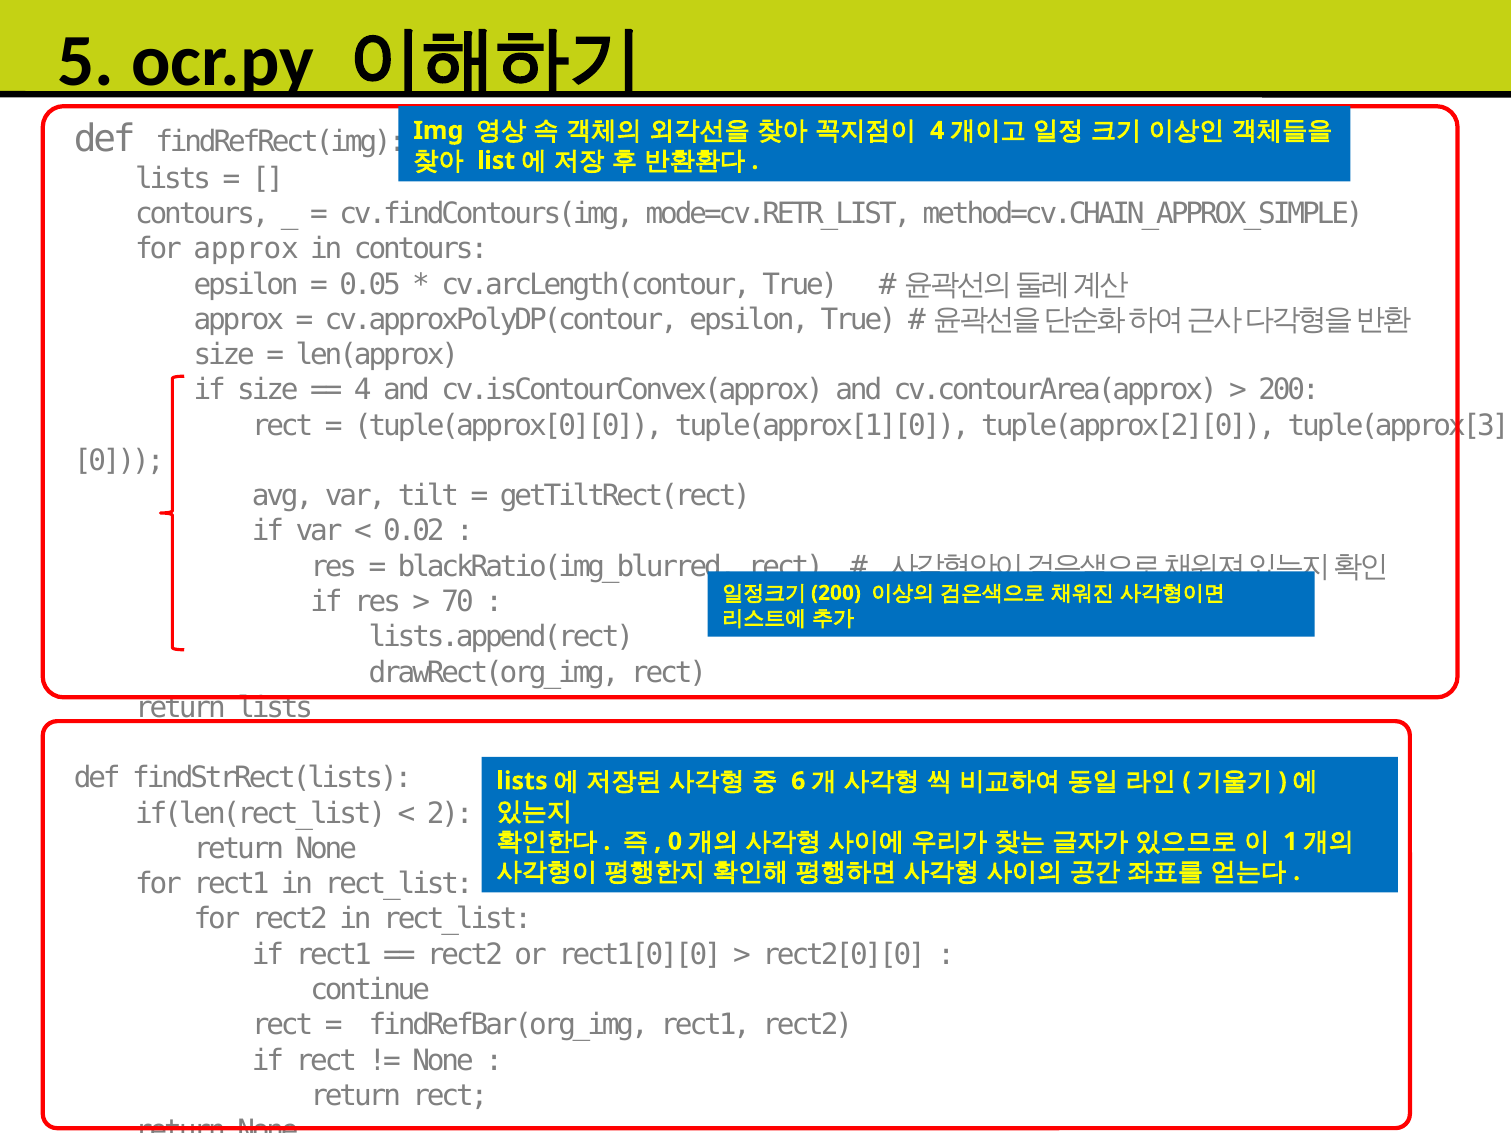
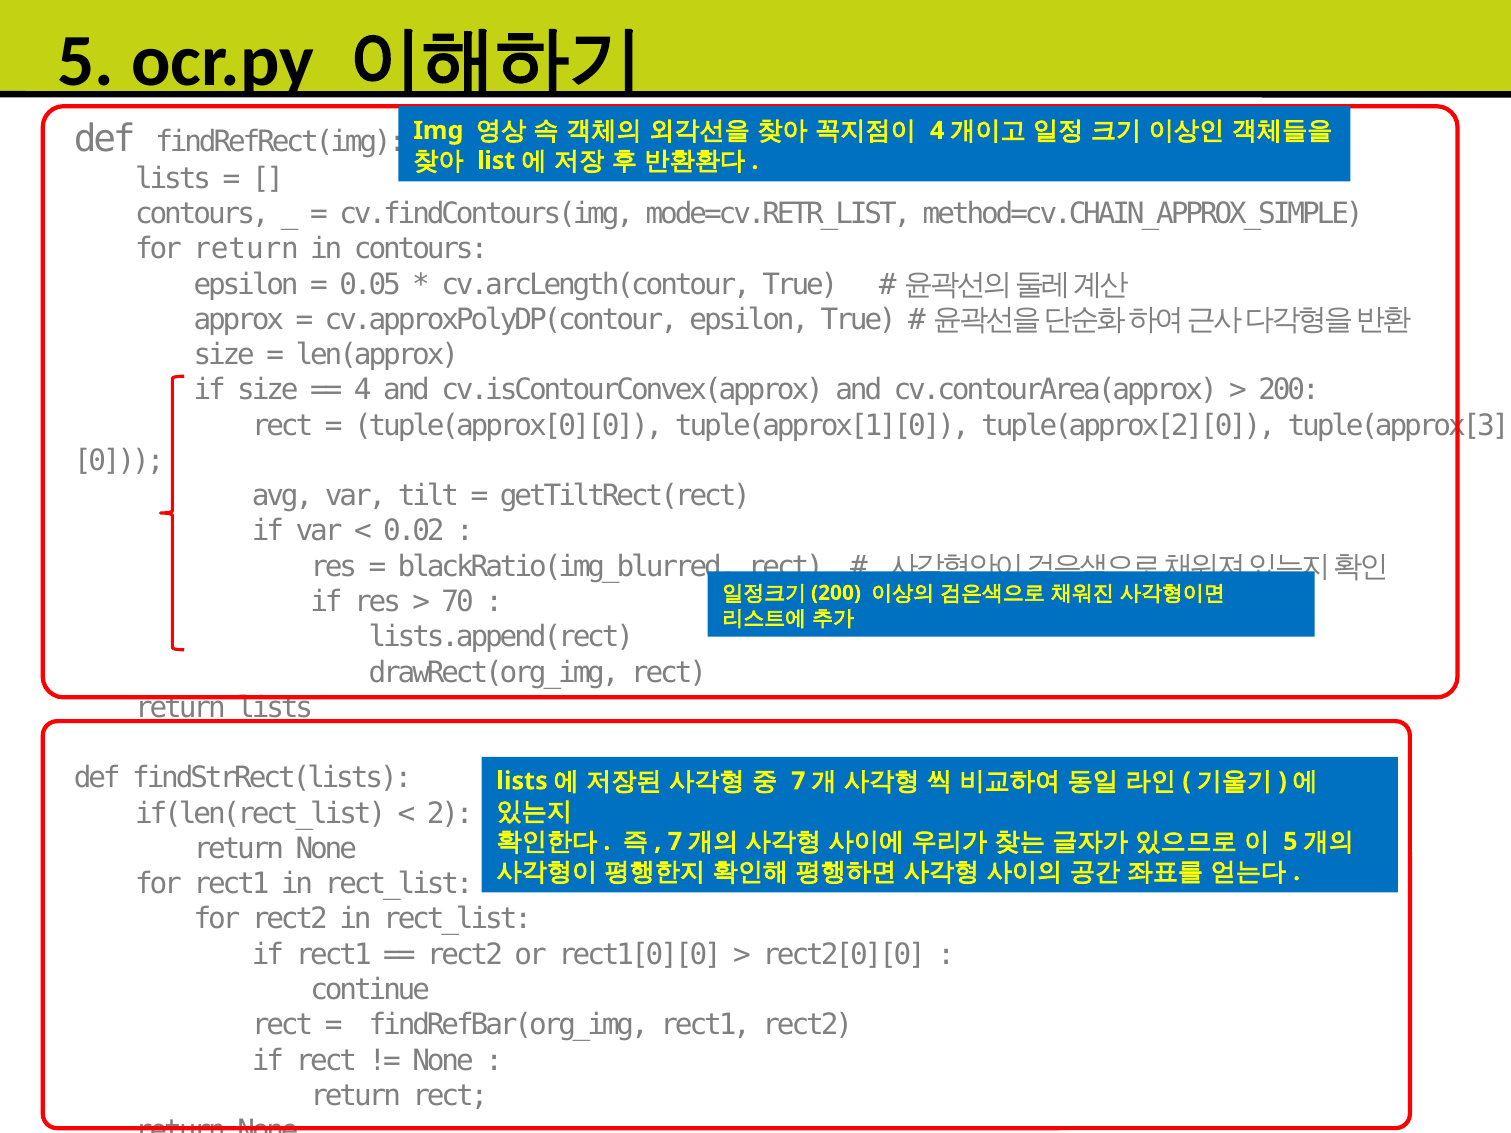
for approx: approx -> return
6 at (798, 781): 6 -> 7
0 at (675, 842): 0 -> 7
1 at (1290, 842): 1 -> 5
